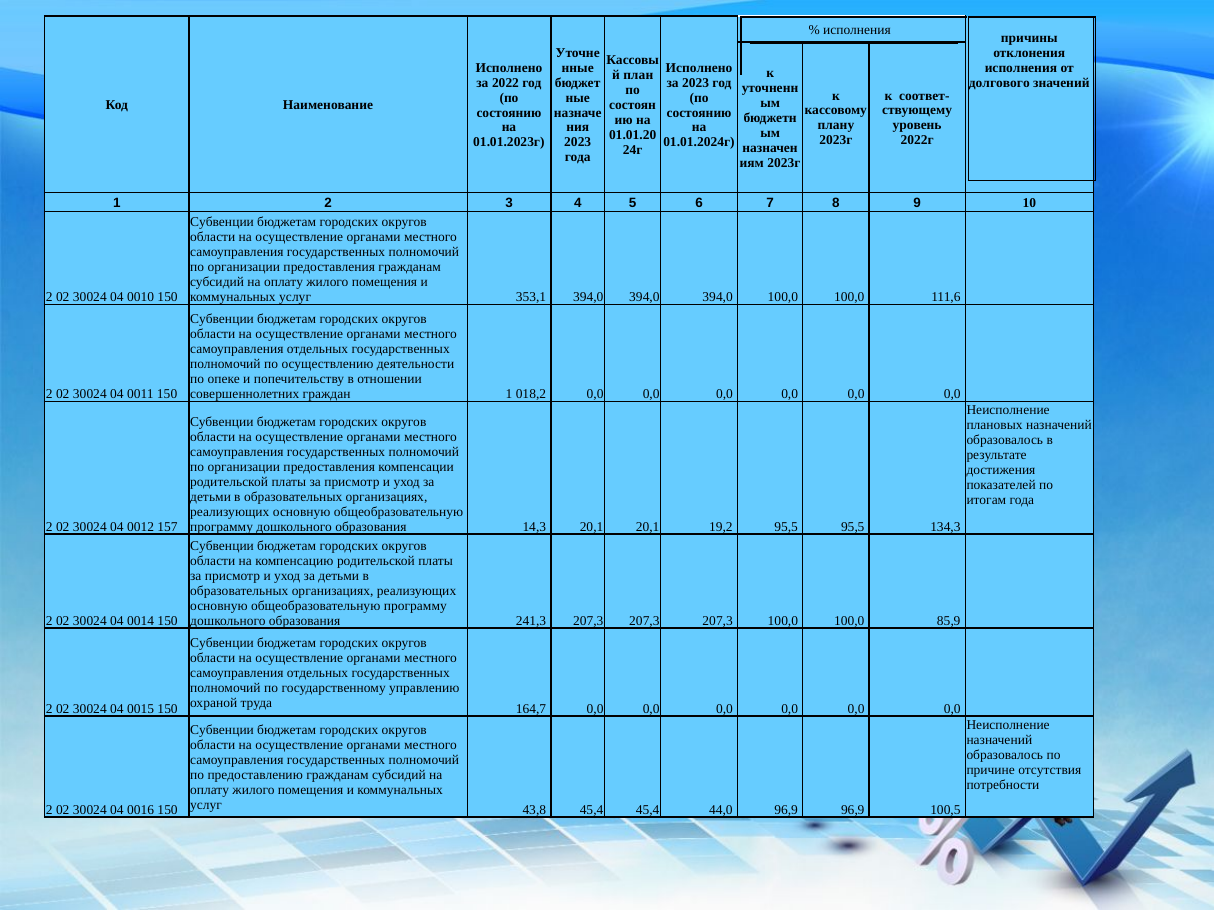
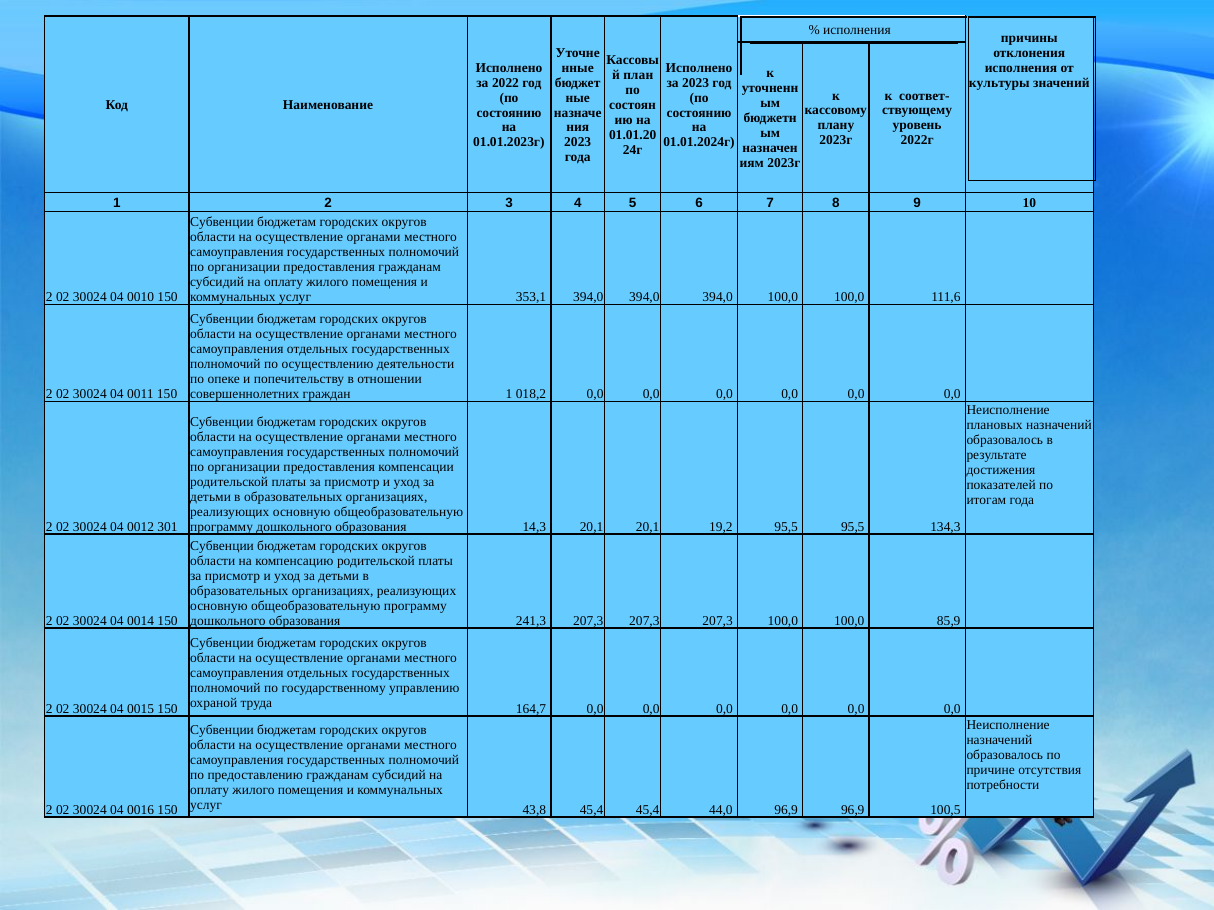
долгового: долгового -> культуры
157: 157 -> 301
